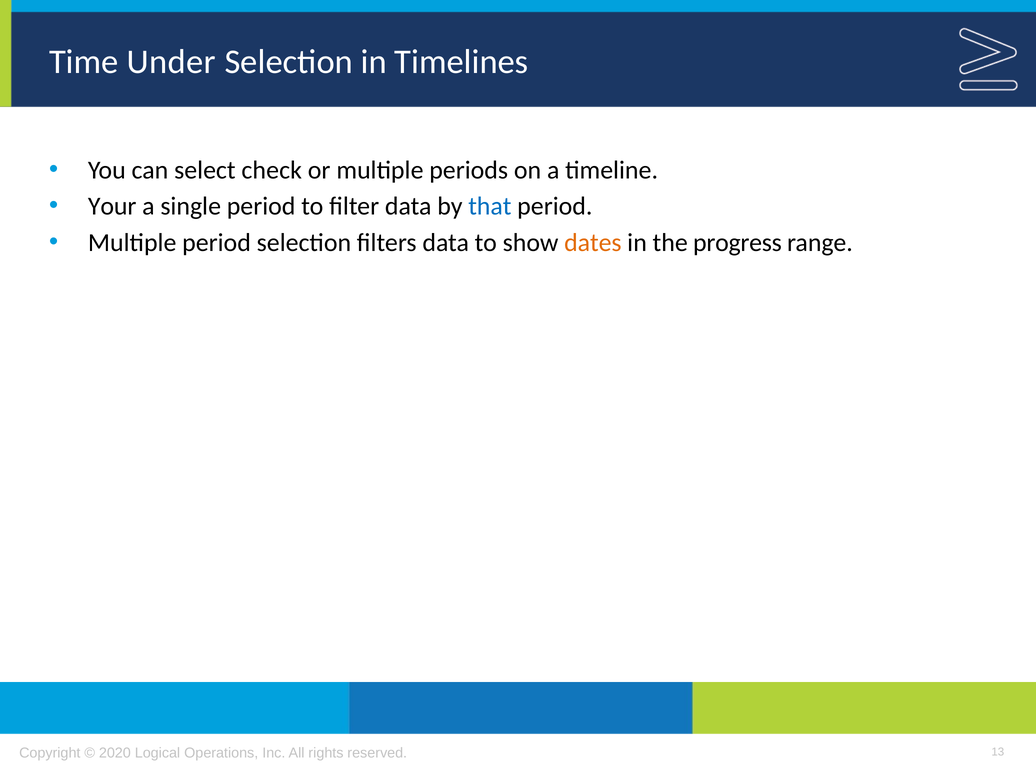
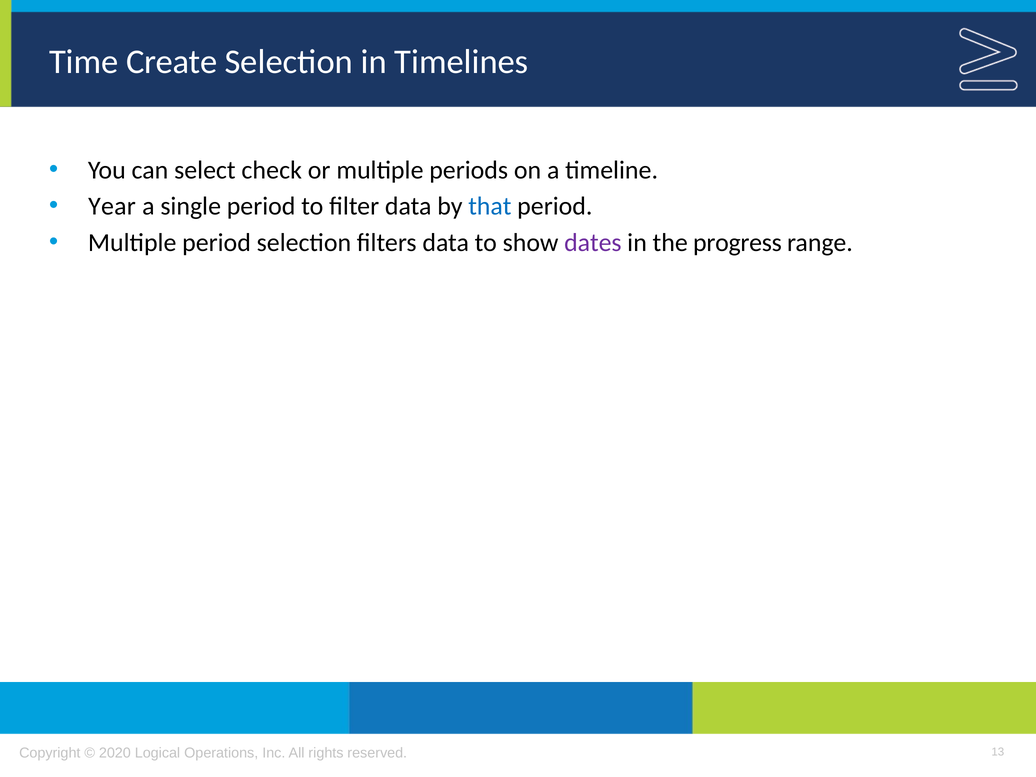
Under: Under -> Create
Your: Your -> Year
dates colour: orange -> purple
